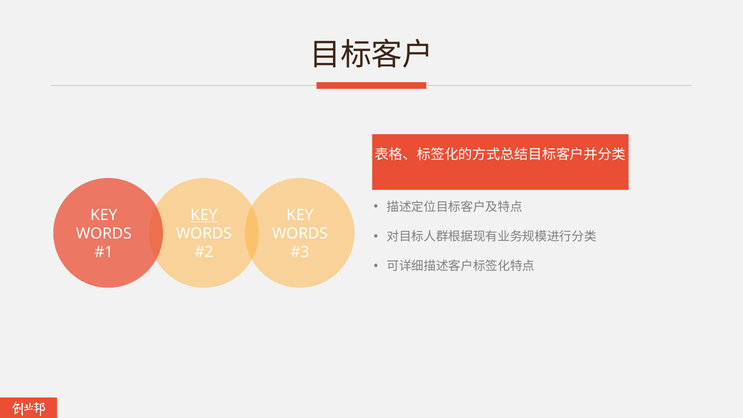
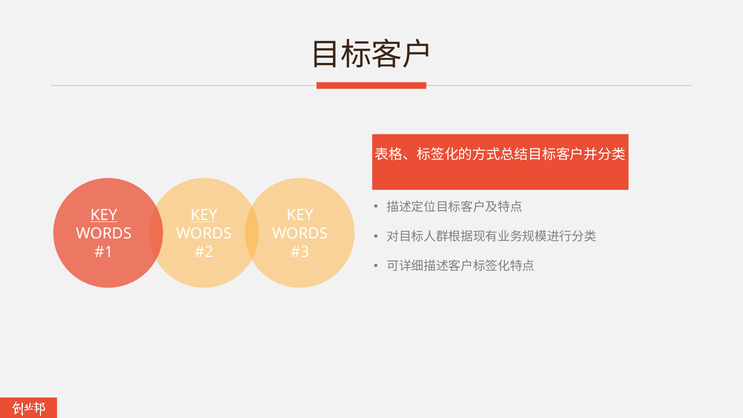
KEY at (104, 215) underline: none -> present
